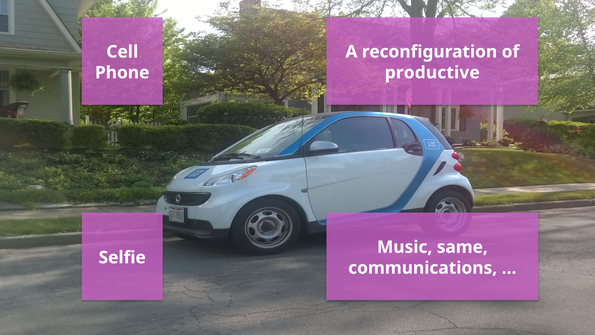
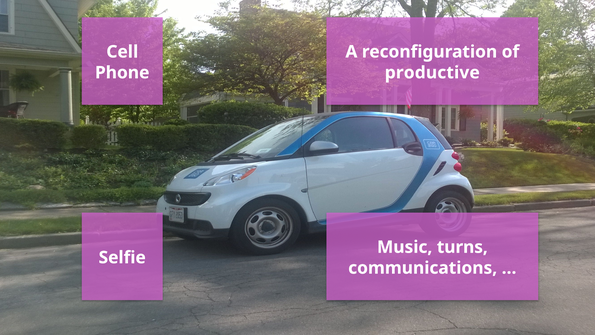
same: same -> turns
